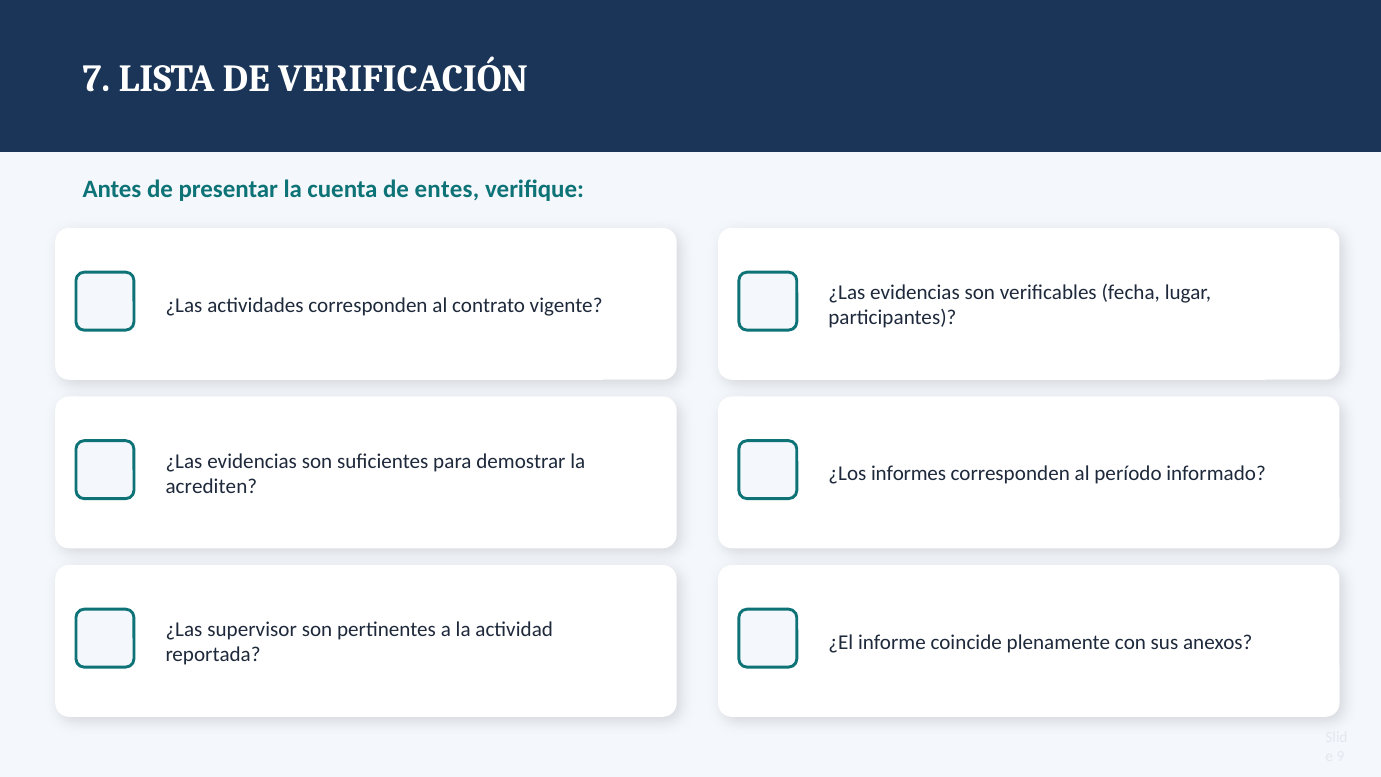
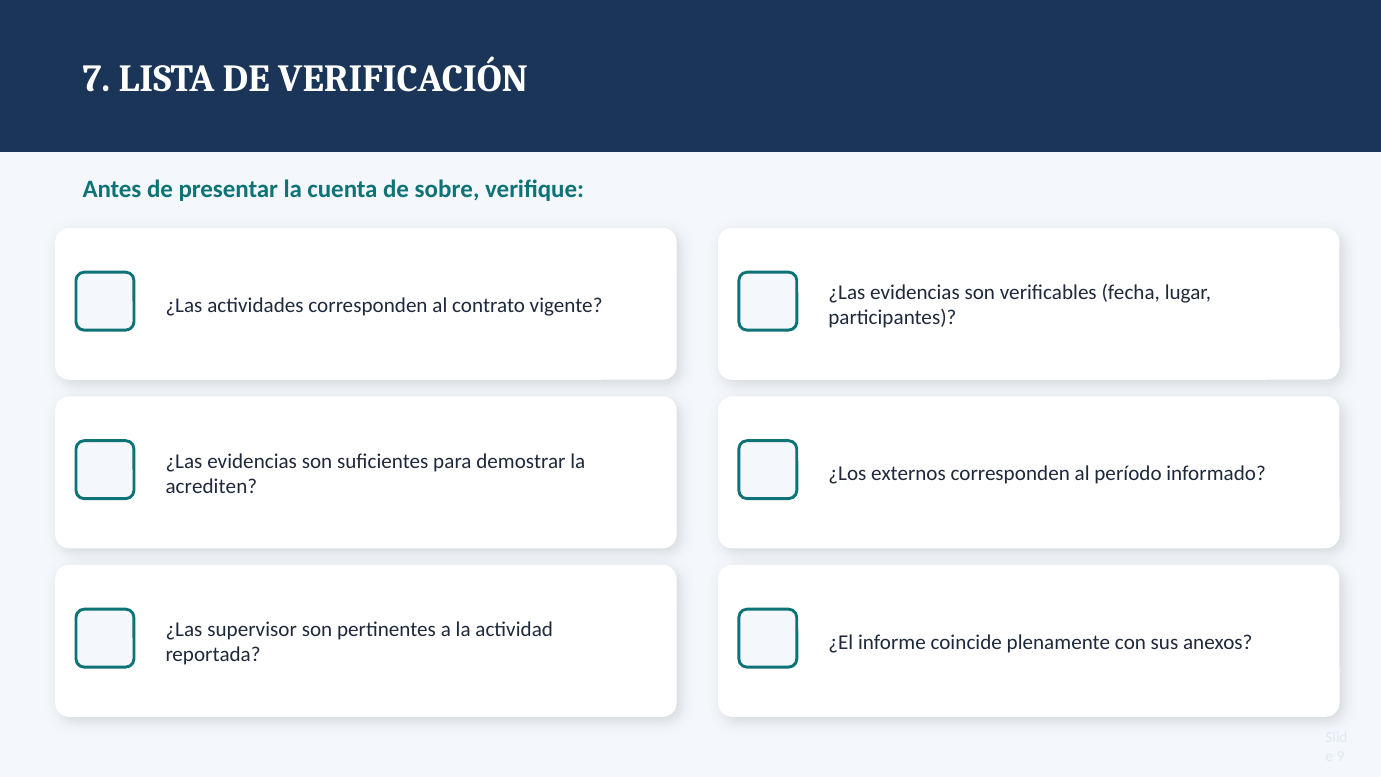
entes: entes -> sobre
informes: informes -> externos
